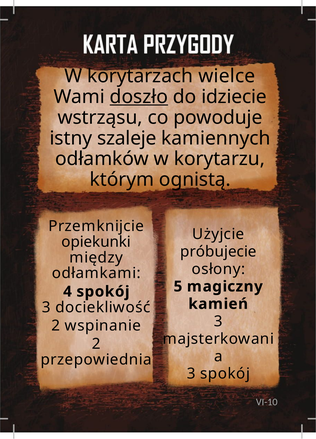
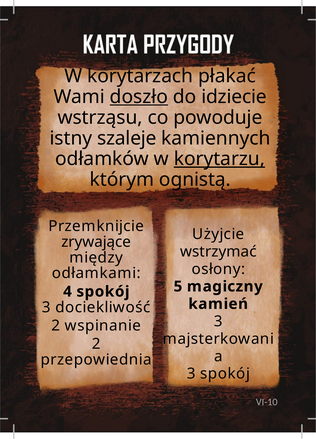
wielce: wielce -> płakać
korytarzu underline: none -> present
opiekunki: opiekunki -> zrywające
próbujecie: próbujecie -> wstrzymać
